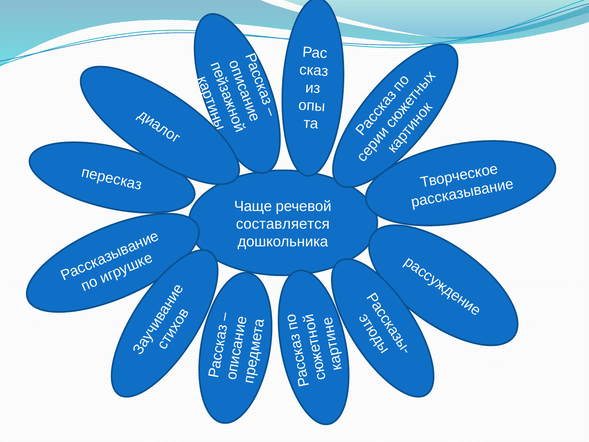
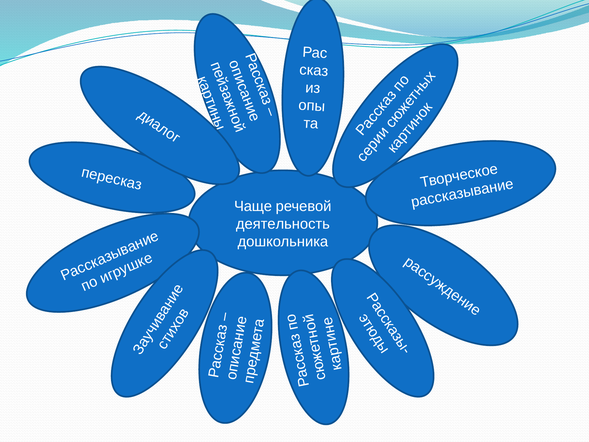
составляется: составляется -> деятельность
